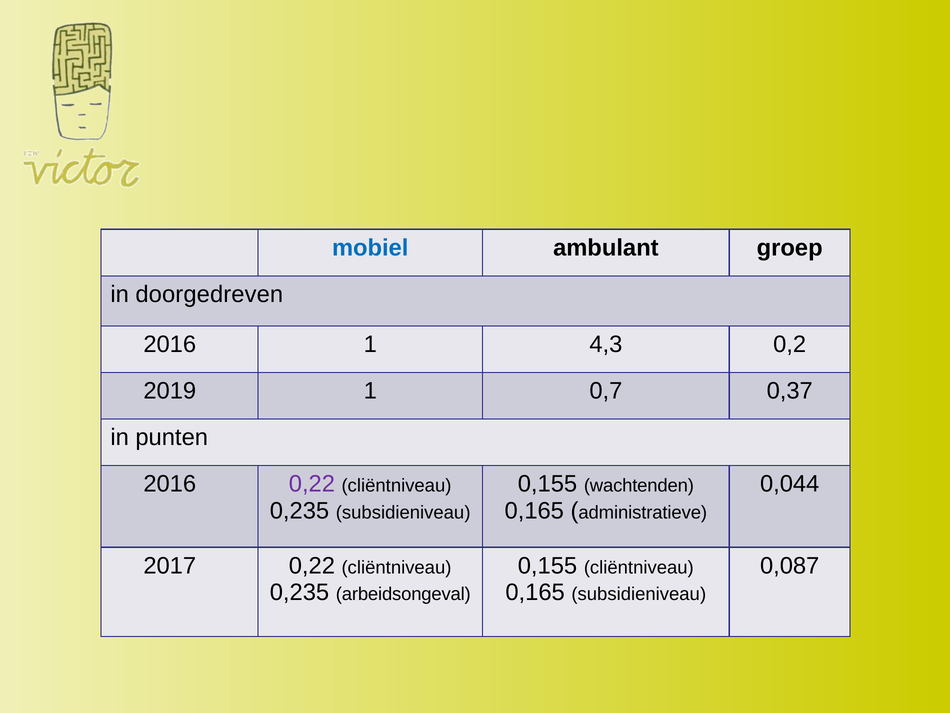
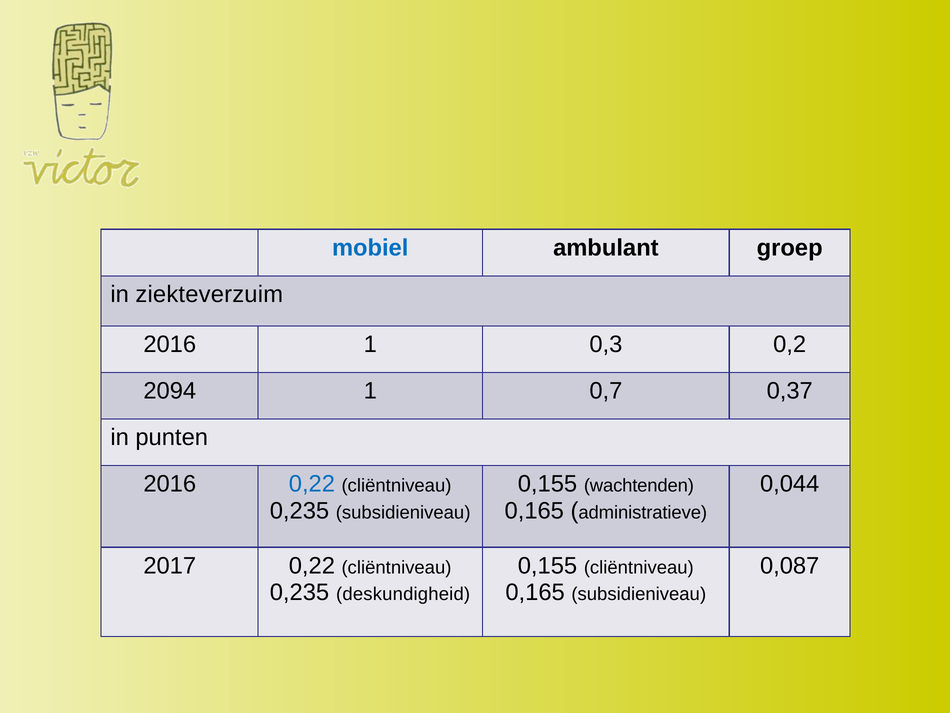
doorgedreven: doorgedreven -> ziekteverzuim
4,3: 4,3 -> 0,3
2019: 2019 -> 2094
0,22 at (312, 484) colour: purple -> blue
arbeidsongeval: arbeidsongeval -> deskundigheid
